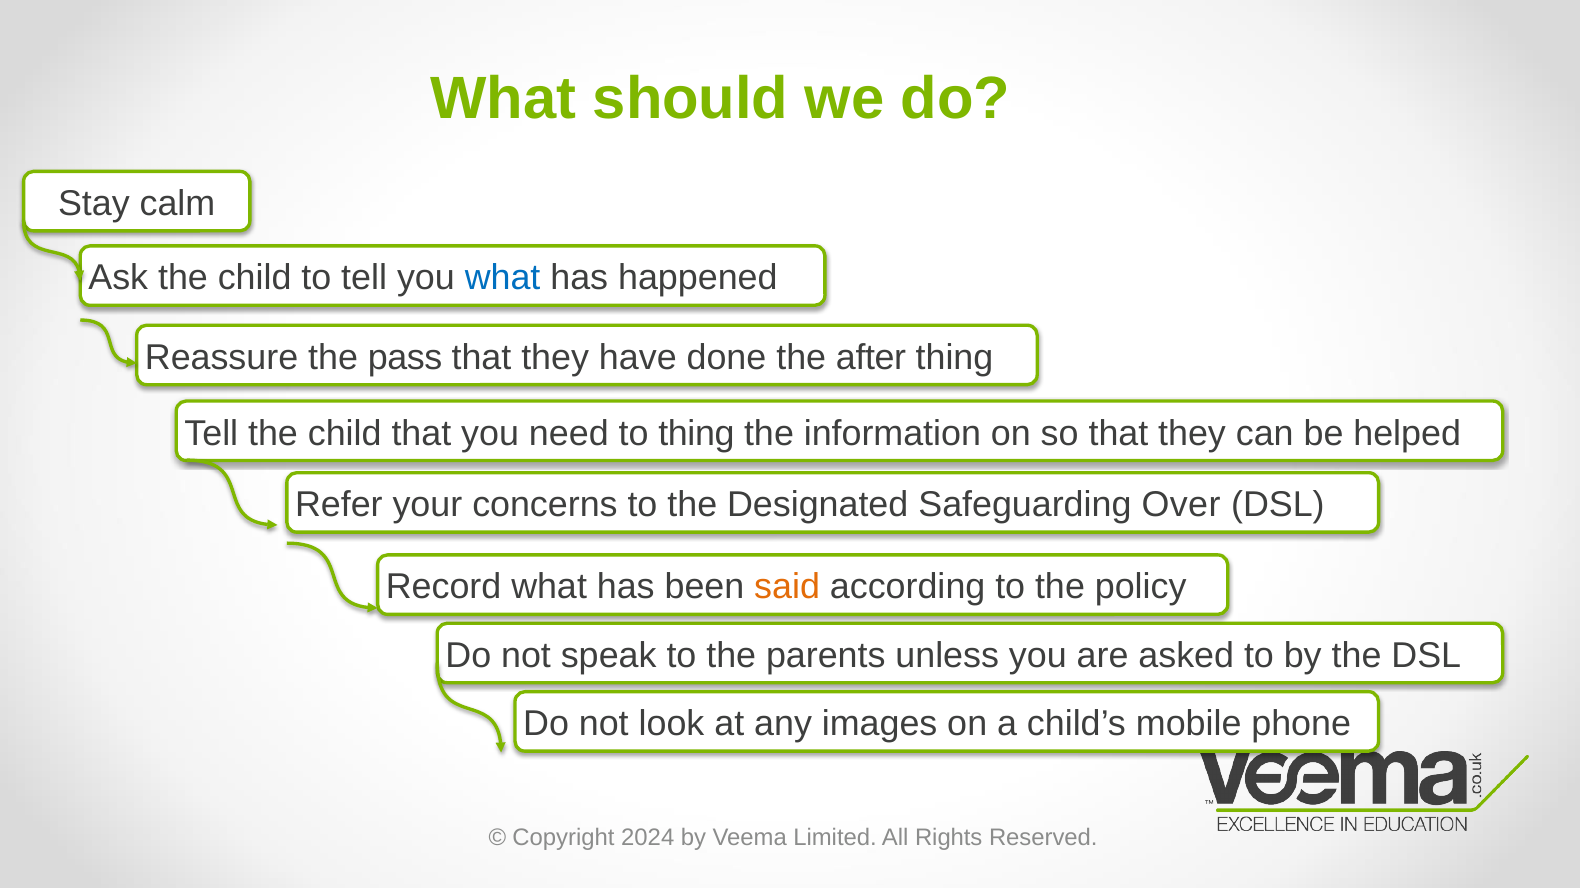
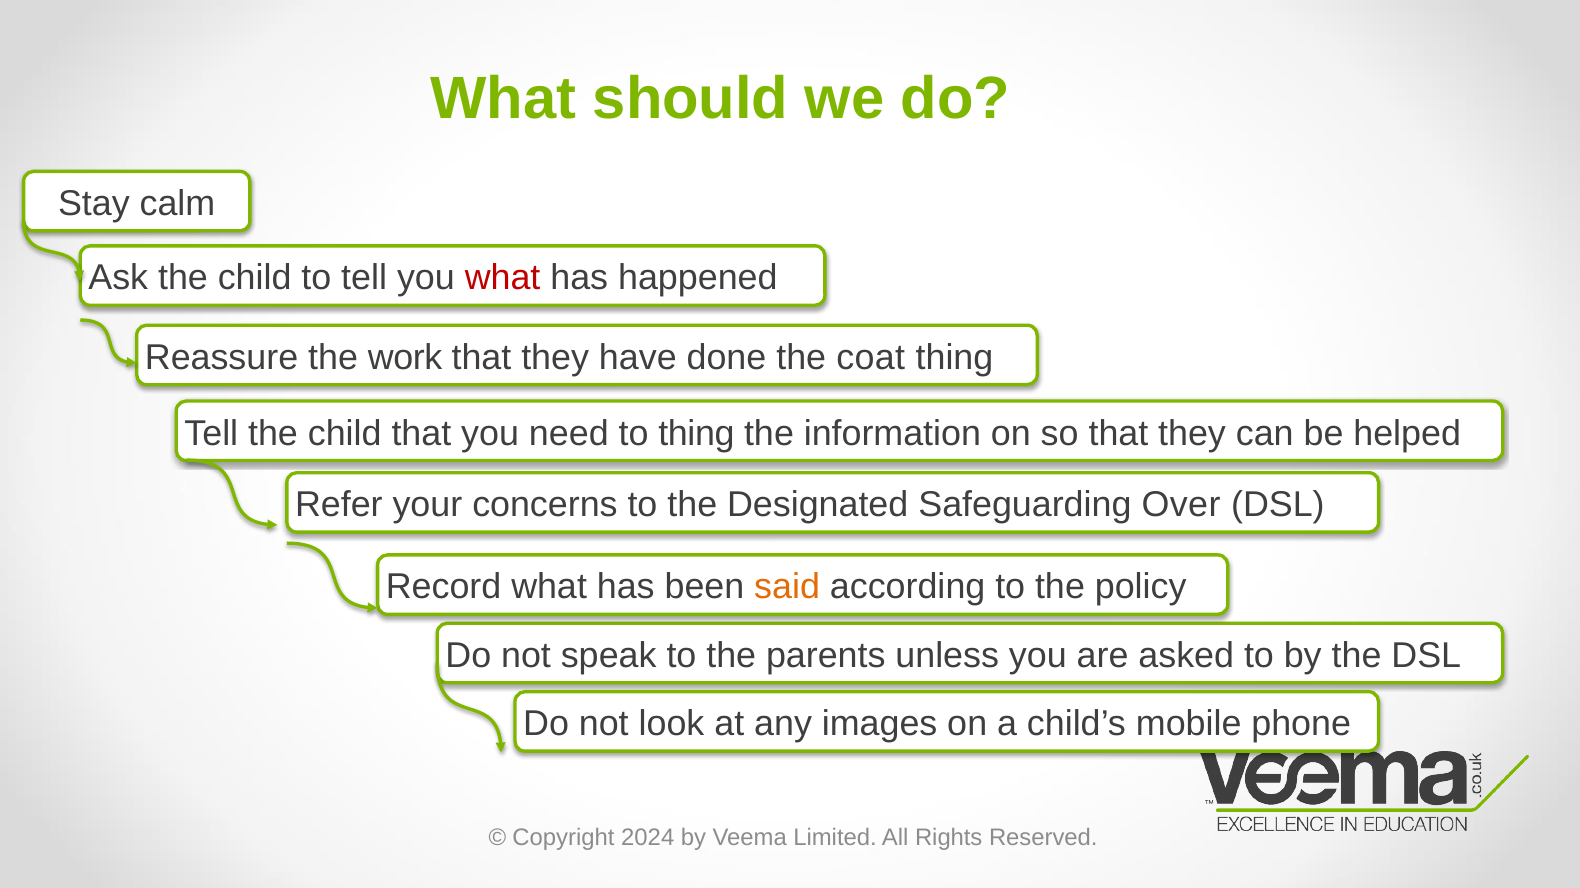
what at (503, 278) colour: blue -> red
pass: pass -> work
after: after -> coat
